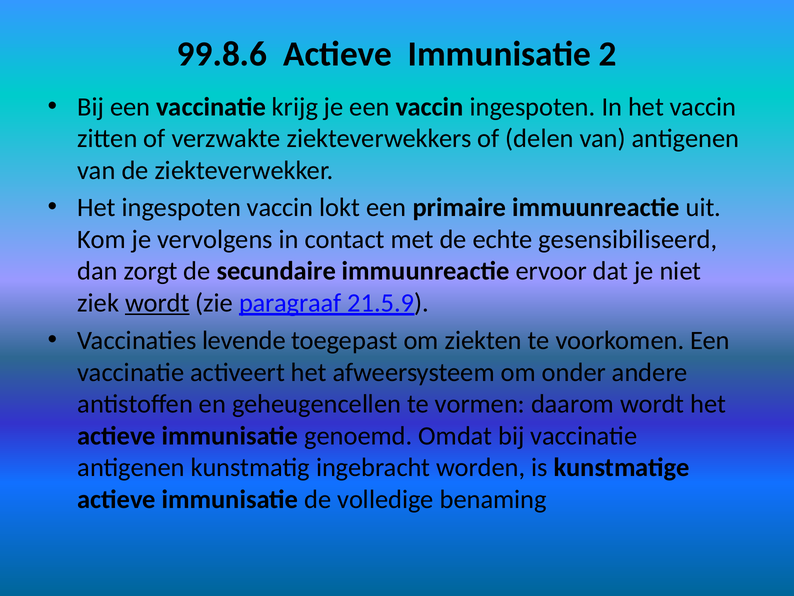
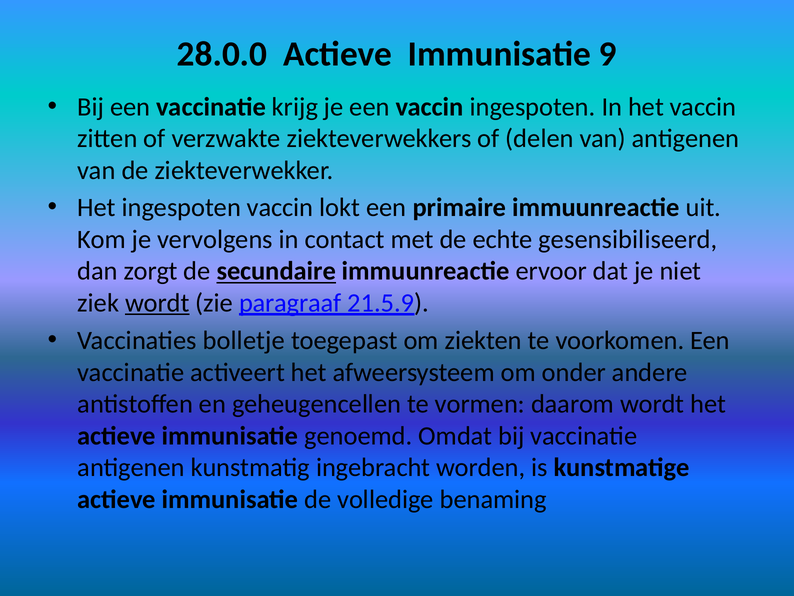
99.8.6: 99.8.6 -> 28.0.0
2: 2 -> 9
secundaire underline: none -> present
levende: levende -> bolletje
